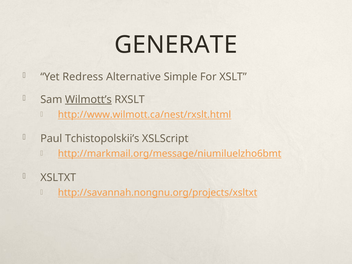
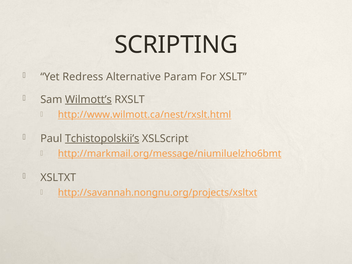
GENERATE: GENERATE -> SCRIPTING
Simple: Simple -> Param
Tchistopolskii’s underline: none -> present
